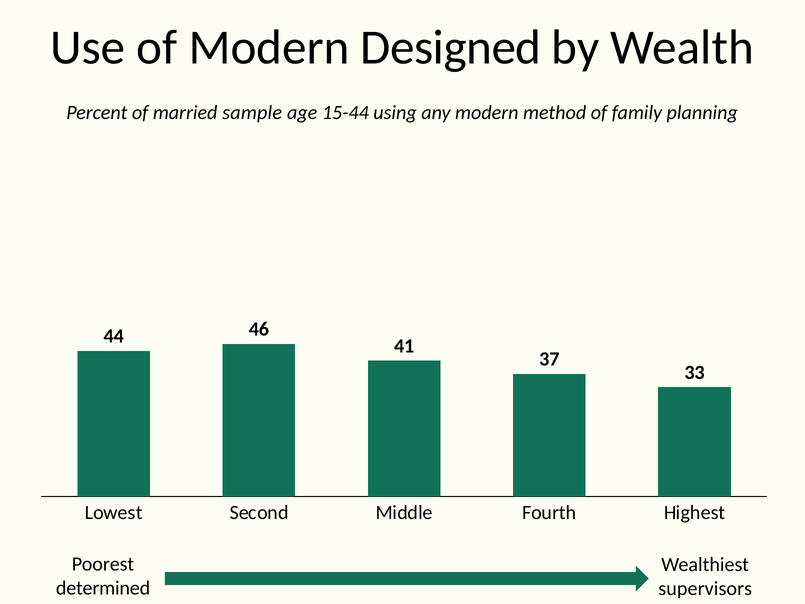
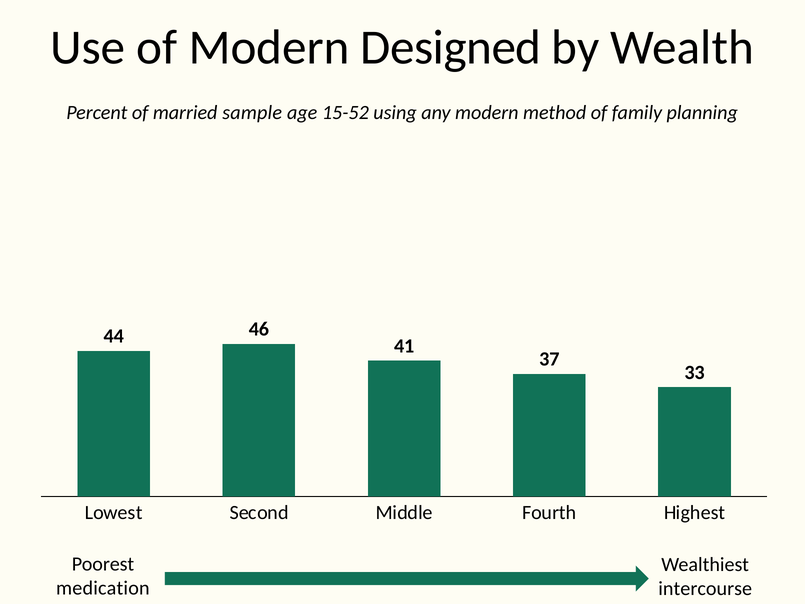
15-44: 15-44 -> 15-52
determined: determined -> medication
supervisors: supervisors -> intercourse
